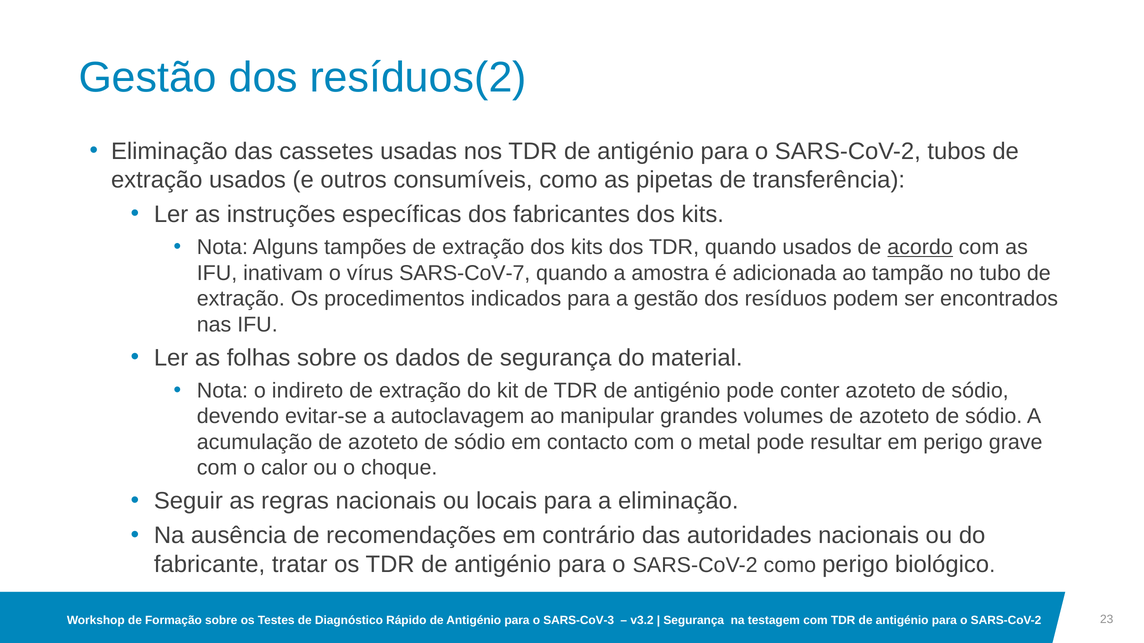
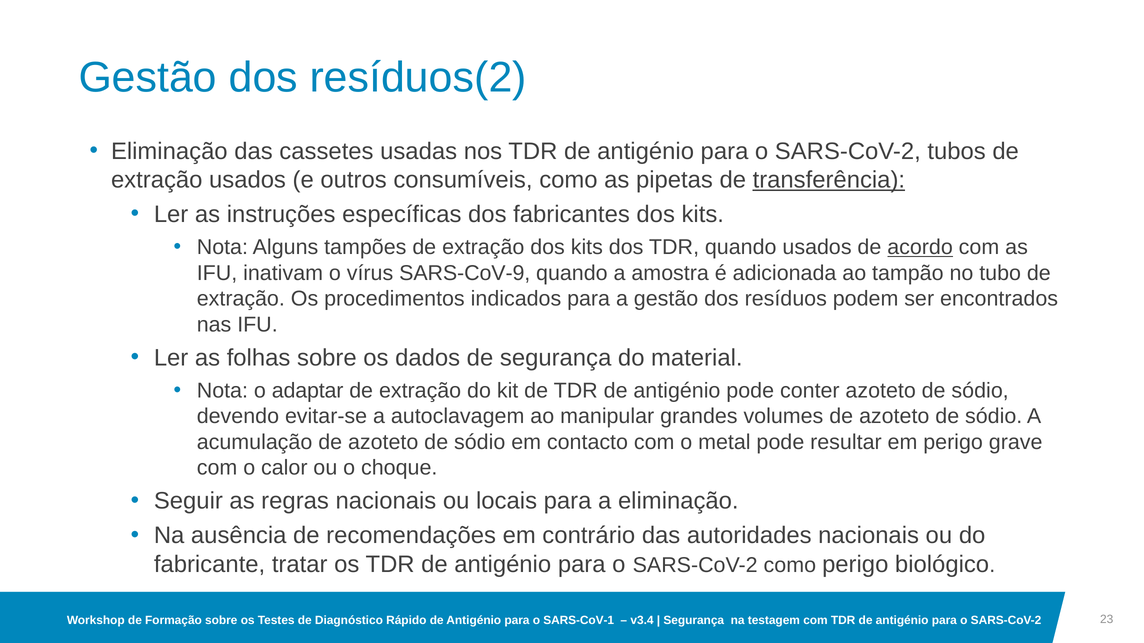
transferência underline: none -> present
SARS-CoV-7: SARS-CoV-7 -> SARS-CoV-9
indireto: indireto -> adaptar
SARS-CoV-3: SARS-CoV-3 -> SARS-CoV-1
v3.2: v3.2 -> v3.4
